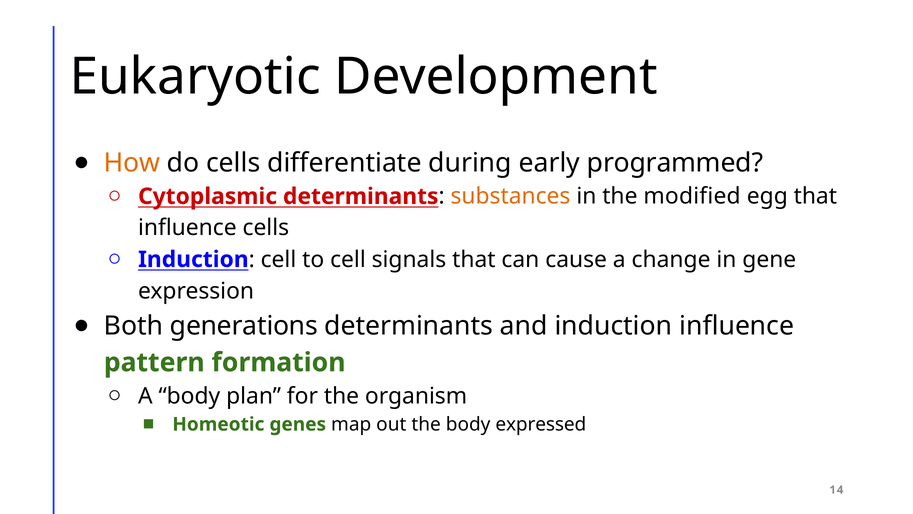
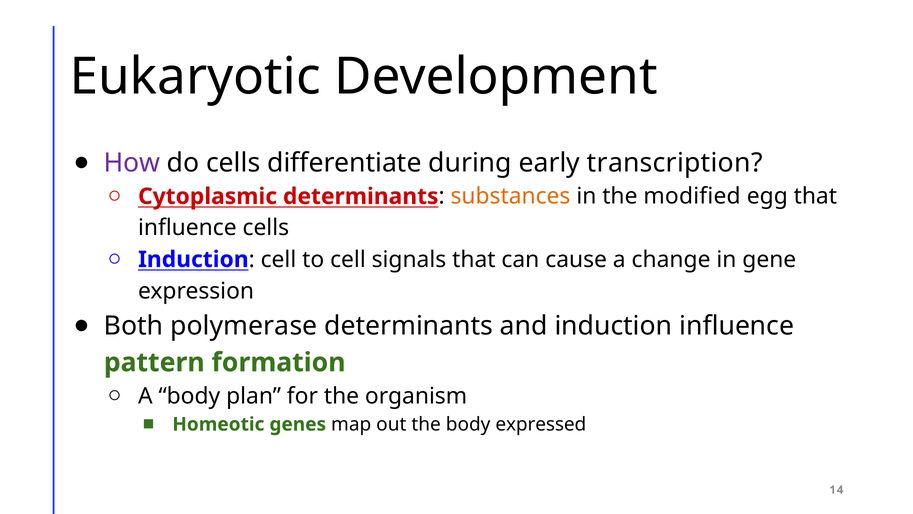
How colour: orange -> purple
programmed: programmed -> transcription
generations: generations -> polymerase
